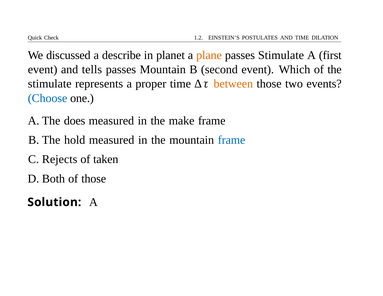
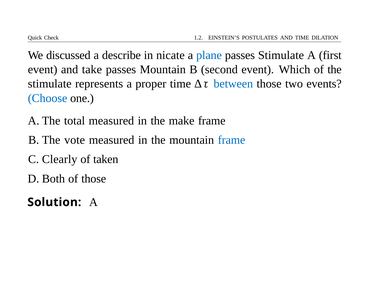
planet: planet -> nicate
plane colour: orange -> blue
tells: tells -> take
between colour: orange -> blue
does: does -> total
hold: hold -> vote
Rejects: Rejects -> Clearly
